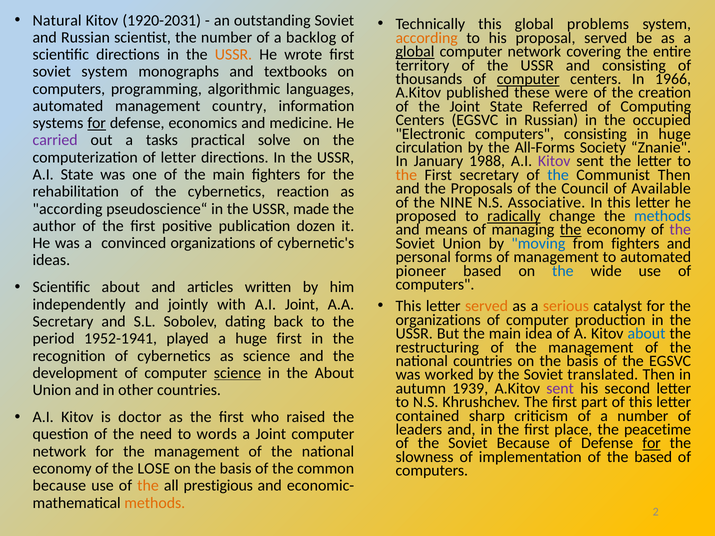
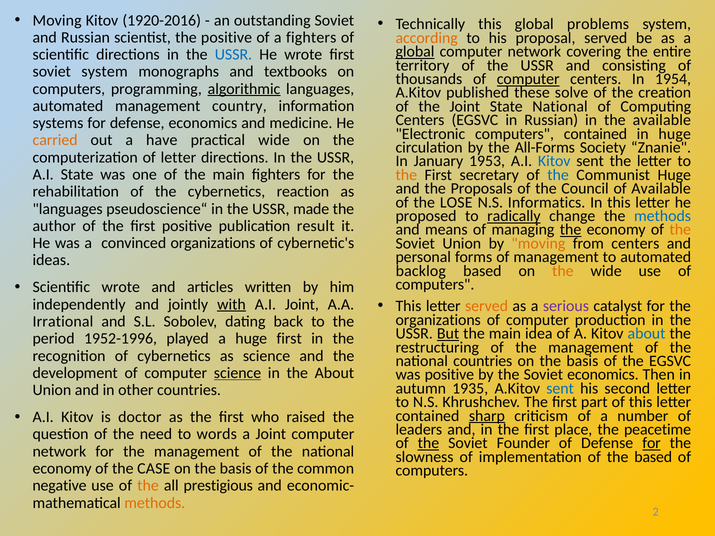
Natural at (57, 20): Natural -> Moving
1920-2031: 1920-2031 -> 1920-2016
the number: number -> positive
a backlog: backlog -> fighters
USSR at (233, 55) colour: orange -> blue
1966: 1966 -> 1954
algorithmic underline: none -> present
were: were -> solve
State Referred: Referred -> National
the occupied: occupied -> available
for at (97, 123) underline: present -> none
computers consisting: consisting -> contained
carried colour: purple -> orange
tasks: tasks -> have
practical solve: solve -> wide
1988: 1988 -> 1953
Kitov at (554, 161) colour: purple -> blue
Communist Then: Then -> Huge
NINE: NINE -> LOSE
Associative: Associative -> Informatics
according at (68, 209): according -> languages
dozen: dozen -> result
the at (680, 230) colour: purple -> orange
moving at (538, 244) colour: blue -> orange
from fighters: fighters -> centers
pioneer: pioneer -> backlog
the at (563, 271) colour: blue -> orange
Scientific about: about -> wrote
serious colour: orange -> purple
with underline: none -> present
Secretary at (63, 322): Secretary -> Irrational
But underline: none -> present
1952-1941: 1952-1941 -> 1952-1996
was worked: worked -> positive
Soviet translated: translated -> economics
1939: 1939 -> 1935
sent at (560, 389) colour: purple -> blue
sharp underline: none -> present
the at (428, 443) underline: none -> present
Soviet Because: Because -> Founder
LOSE: LOSE -> CASE
because at (59, 486): because -> negative
